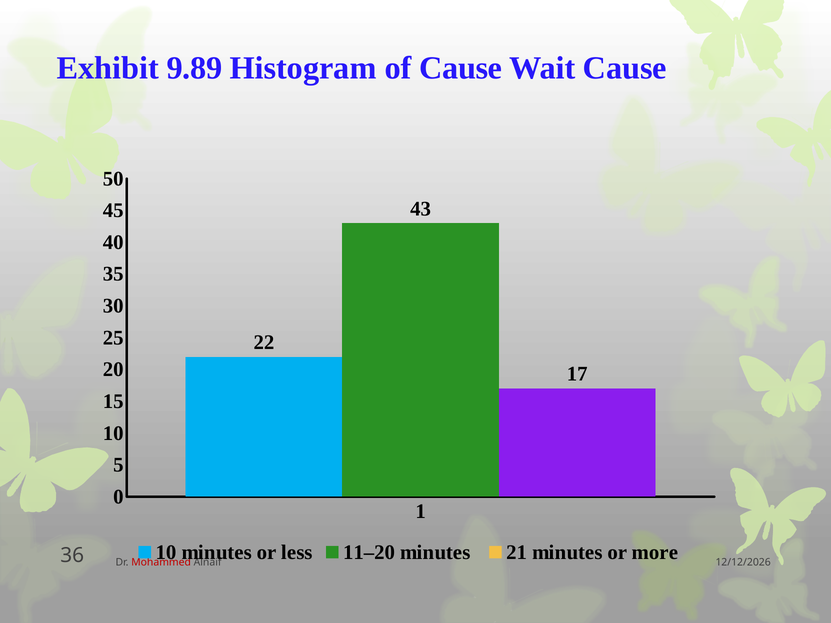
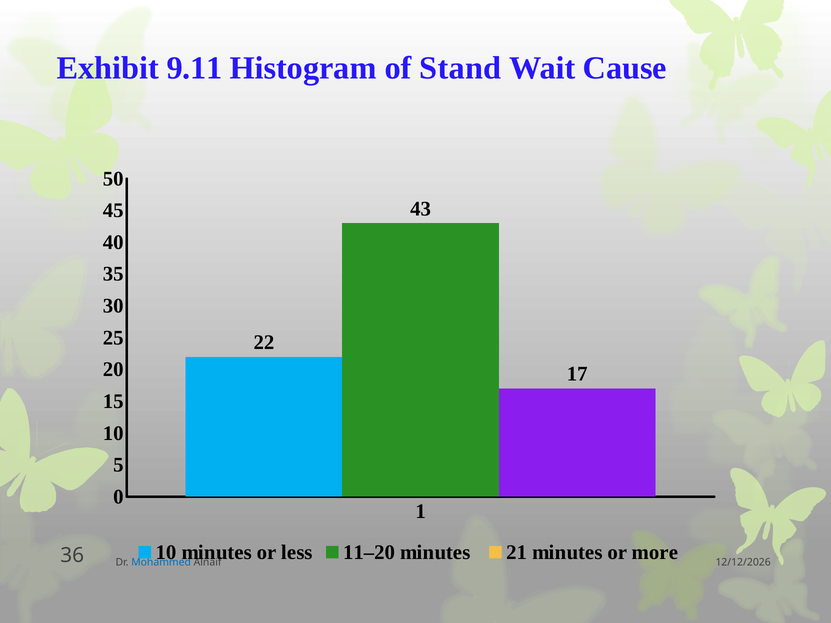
9.89: 9.89 -> 9.11
of Cause: Cause -> Stand
Mohammed colour: red -> blue
